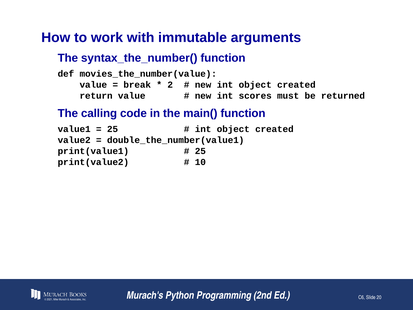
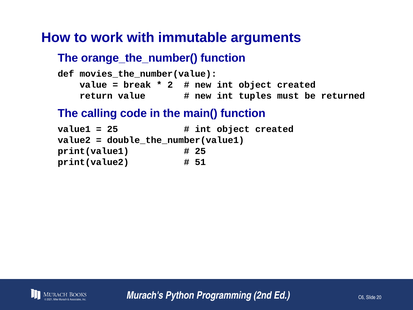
syntax_the_number(: syntax_the_number( -> orange_the_number(
scores: scores -> tuples
10: 10 -> 51
